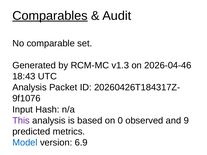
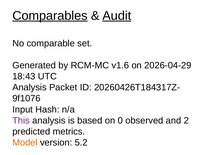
Audit underline: none -> present
v1.3: v1.3 -> v1.6
2026-04-46: 2026-04-46 -> 2026-04-29
9: 9 -> 2
Model colour: blue -> orange
6.9: 6.9 -> 5.2
